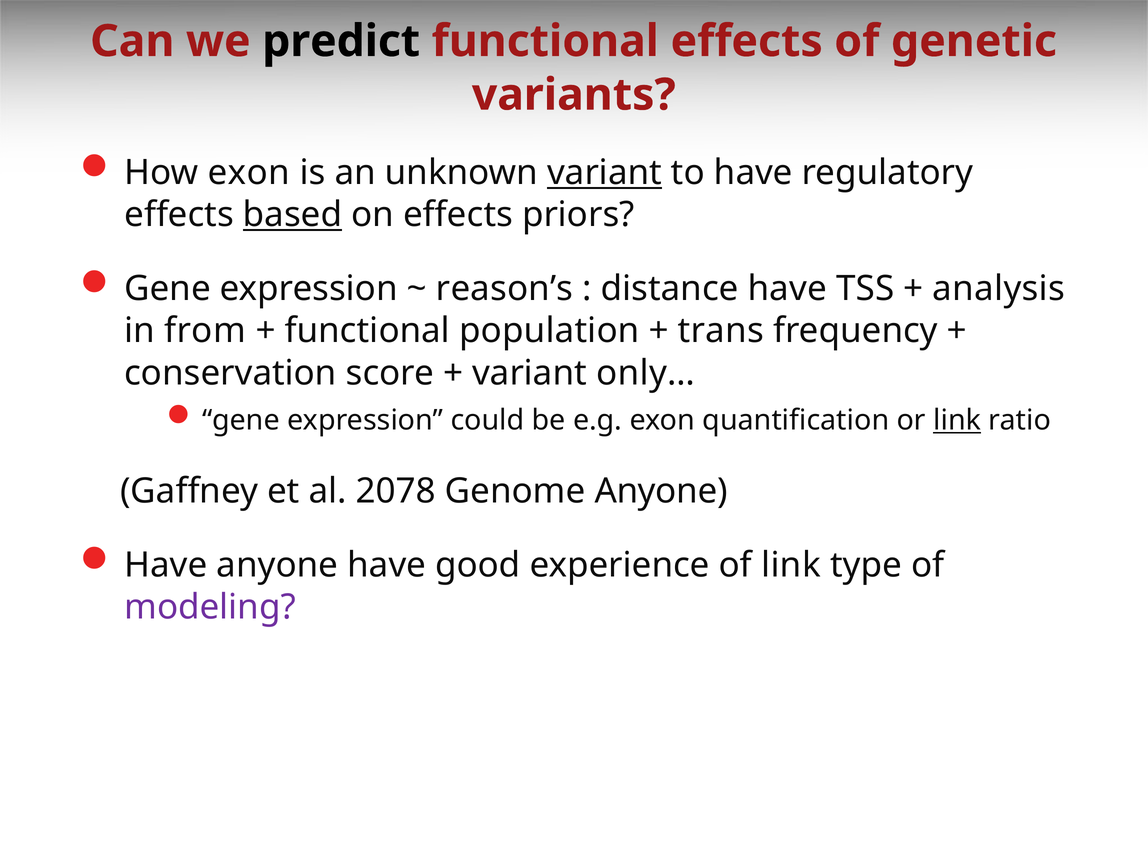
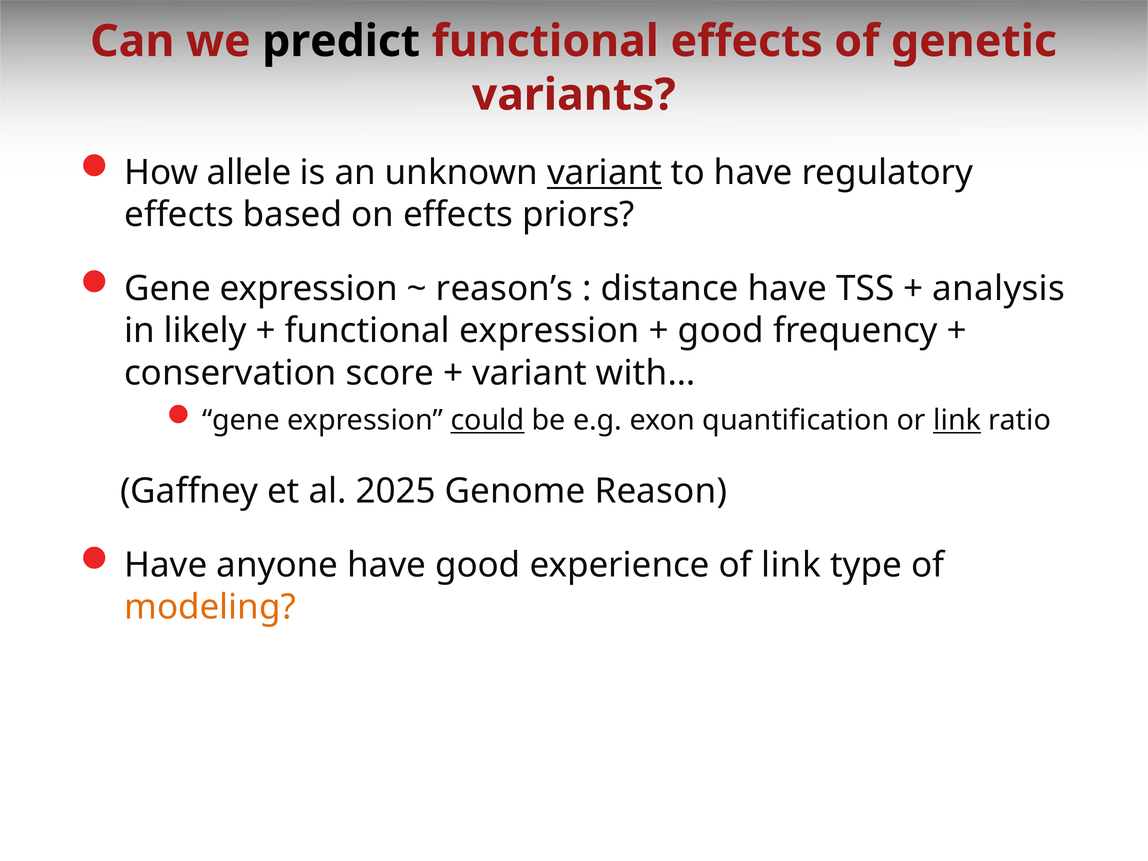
How exon: exon -> allele
based underline: present -> none
from: from -> likely
functional population: population -> expression
trans at (721, 331): trans -> good
only…: only… -> with…
could underline: none -> present
2078: 2078 -> 2025
Genome Anyone: Anyone -> Reason
modeling colour: purple -> orange
